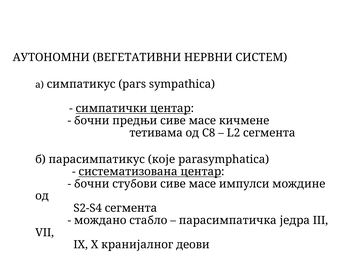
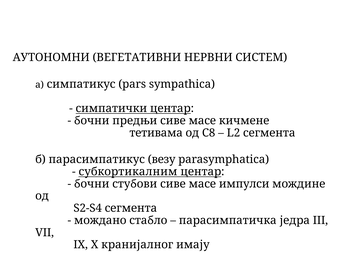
које: које -> везу
систематизована: систематизована -> субкортикалним
деови: деови -> имају
